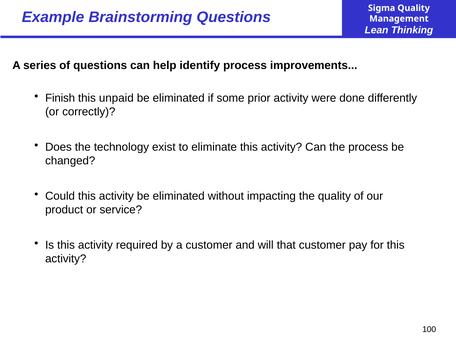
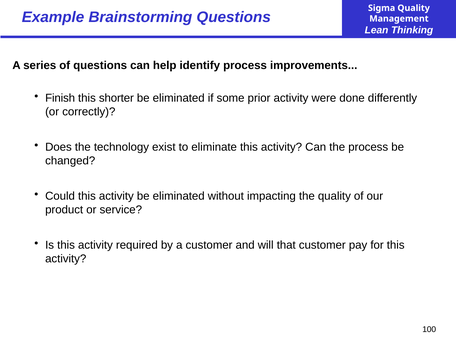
unpaid: unpaid -> shorter
